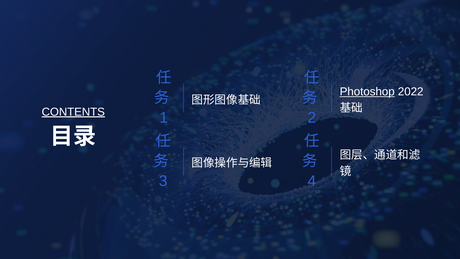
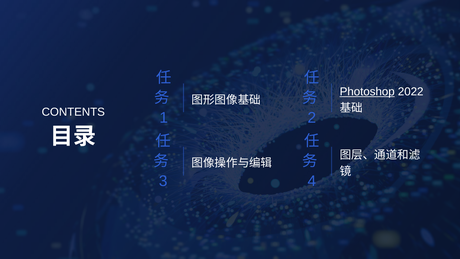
CONTENTS underline: present -> none
